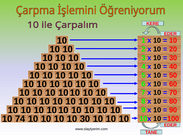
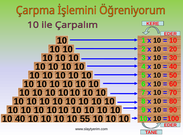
74 at (20, 118): 74 -> 40
30 at (85, 118): 30 -> 55
